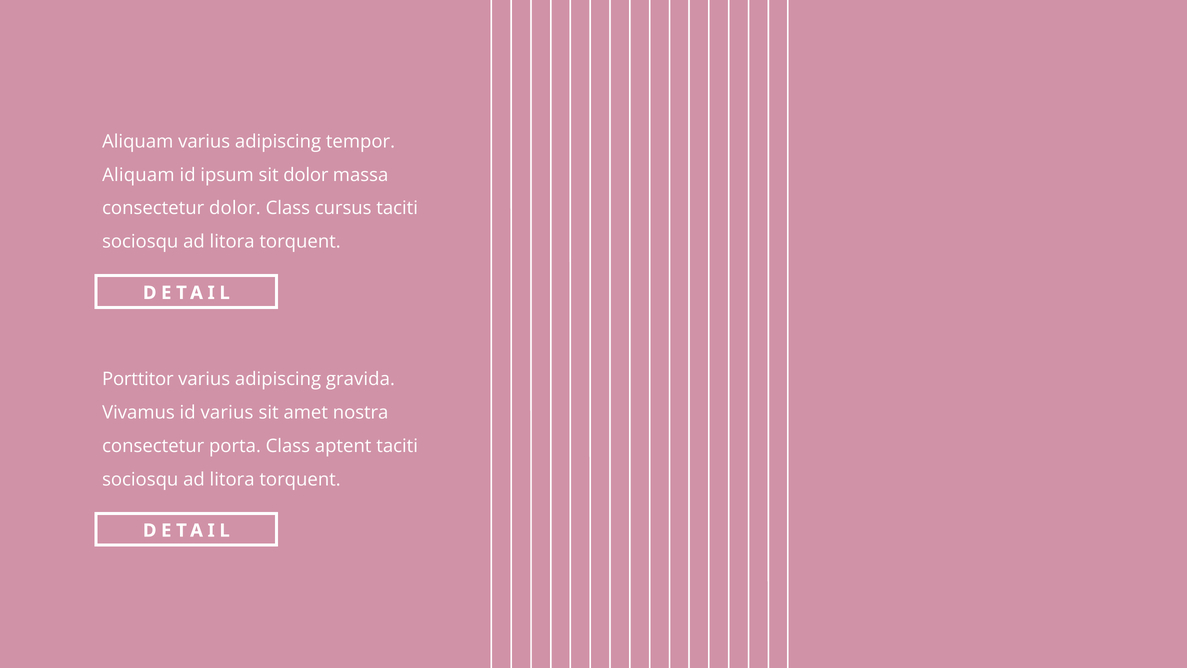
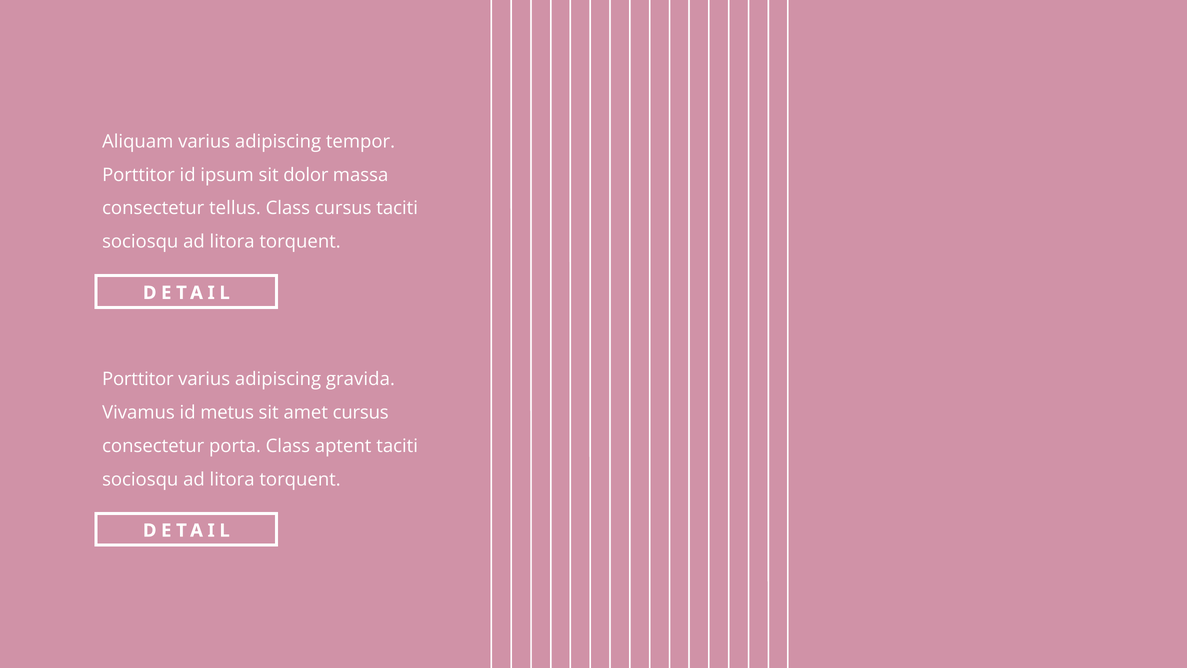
Aliquam at (138, 175): Aliquam -> Porttitor
consectetur dolor: dolor -> tellus
id varius: varius -> metus
amet nostra: nostra -> cursus
